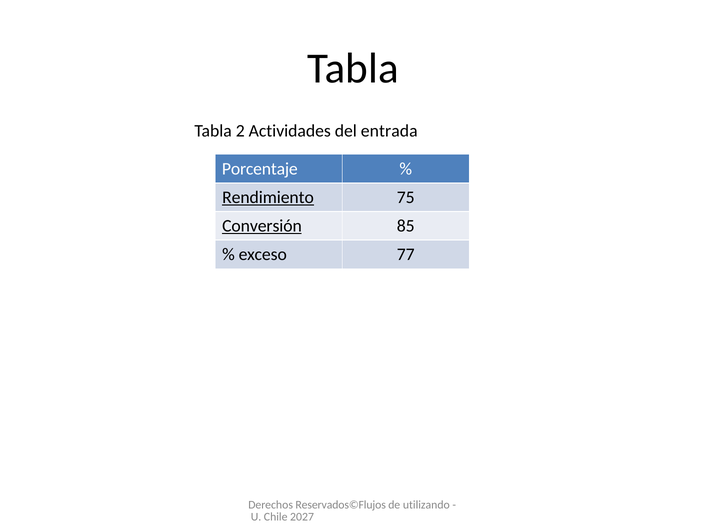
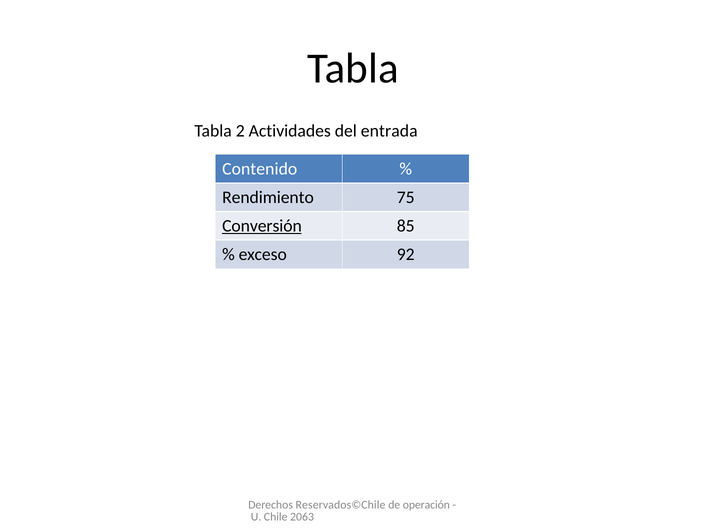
Porcentaje: Porcentaje -> Contenido
Rendimiento underline: present -> none
77: 77 -> 92
Reservados©Flujos: Reservados©Flujos -> Reservados©Chile
utilizando: utilizando -> operación
2027: 2027 -> 2063
